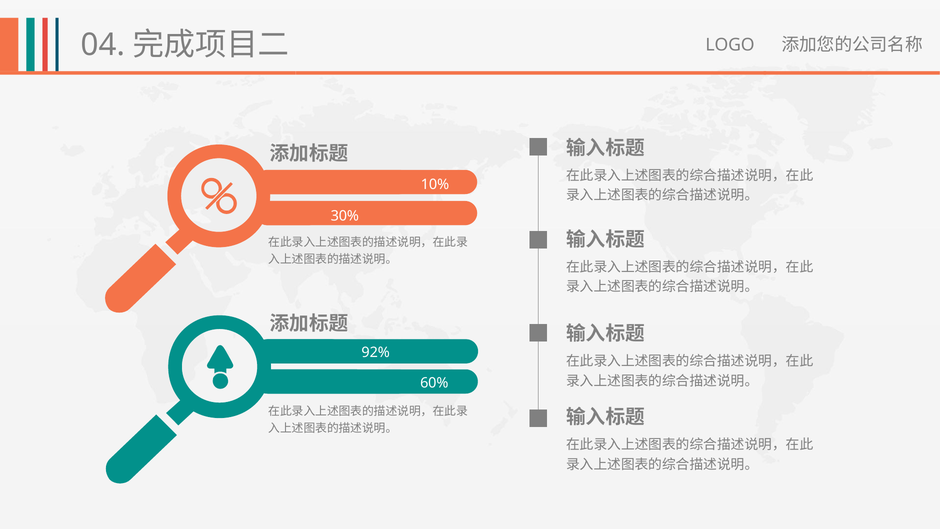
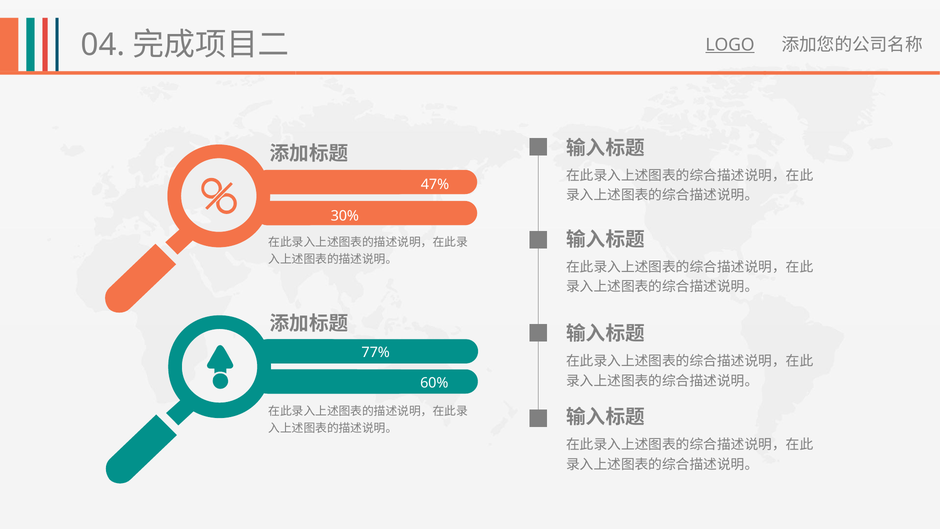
LOGO underline: none -> present
10%: 10% -> 47%
92%: 92% -> 77%
